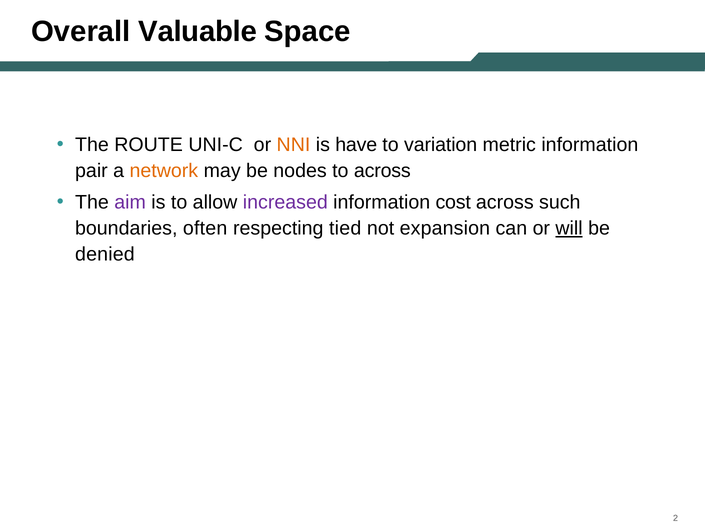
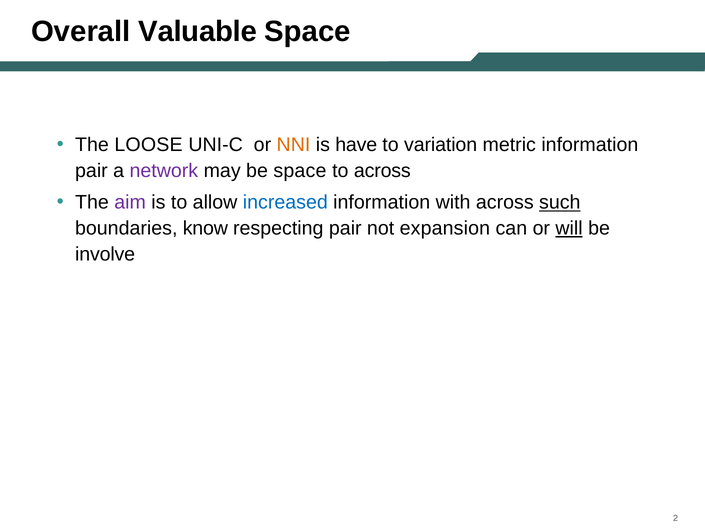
ROUTE: ROUTE -> LOOSE
network colour: orange -> purple
be nodes: nodes -> space
increased colour: purple -> blue
cost: cost -> with
such underline: none -> present
often: often -> know
respecting tied: tied -> pair
denied: denied -> involve
